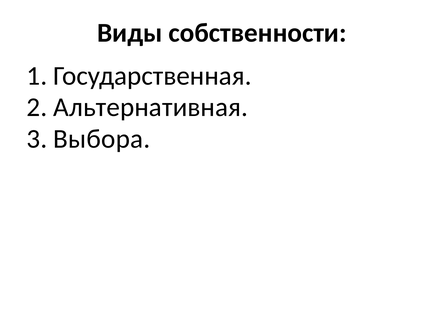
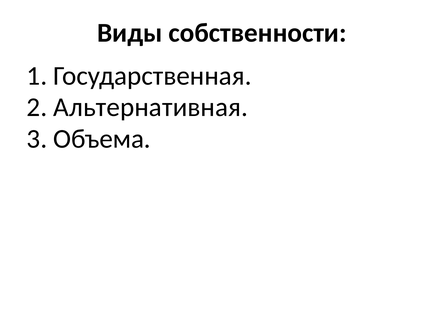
Выбора: Выбора -> Объема
